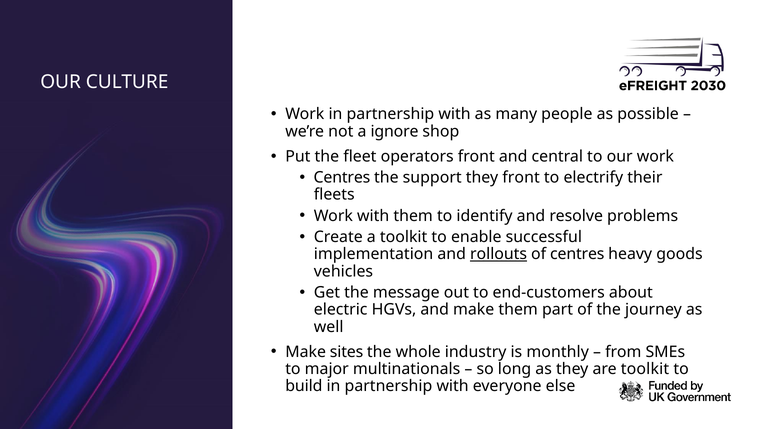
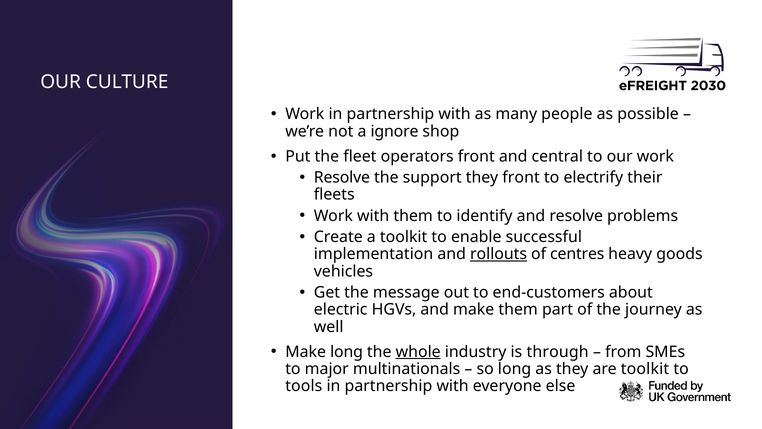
Centres at (342, 177): Centres -> Resolve
Make sites: sites -> long
whole underline: none -> present
monthly: monthly -> through
build: build -> tools
